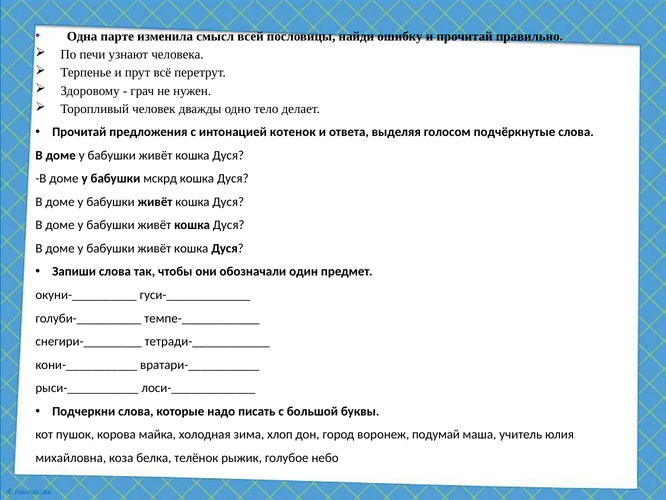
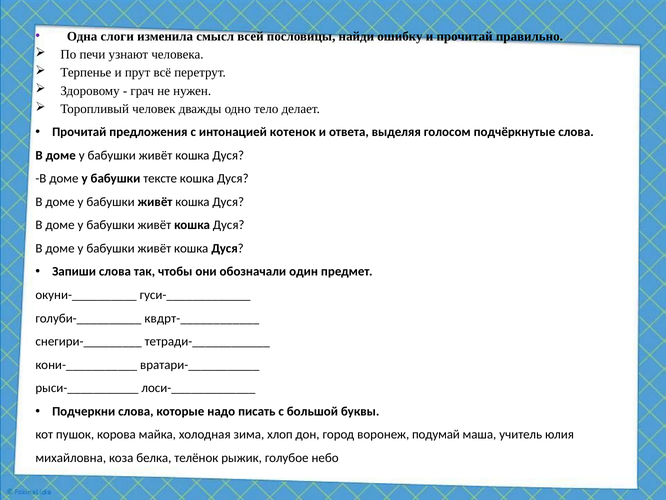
парте: парте -> слоги
мскрд: мскрд -> тексте
темпе-____________: темпе-____________ -> квдрт-____________
